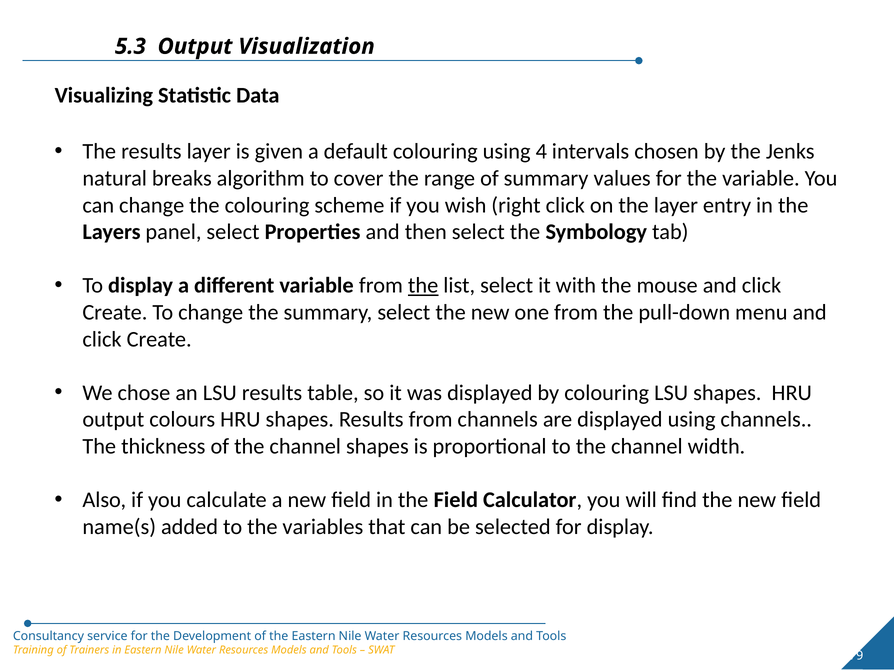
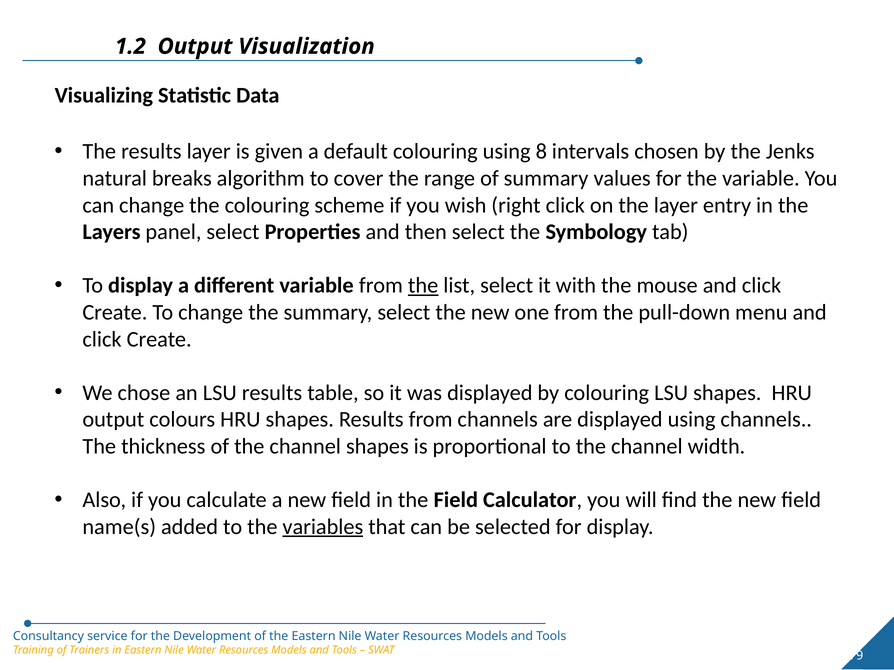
5.3: 5.3 -> 1.2
4: 4 -> 8
variables underline: none -> present
